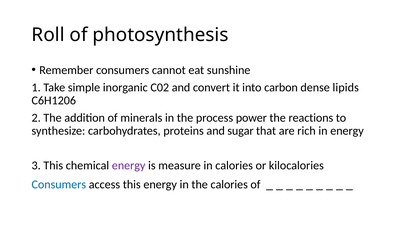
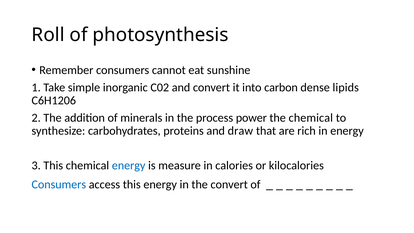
the reactions: reactions -> chemical
sugar: sugar -> draw
energy at (129, 166) colour: purple -> blue
the calories: calories -> convert
